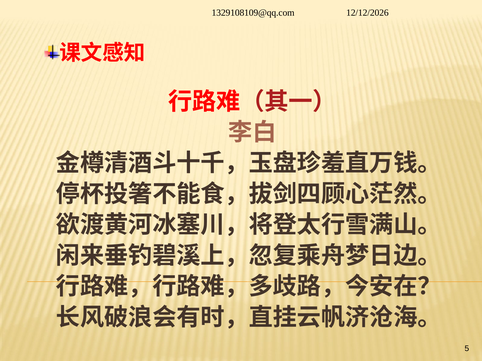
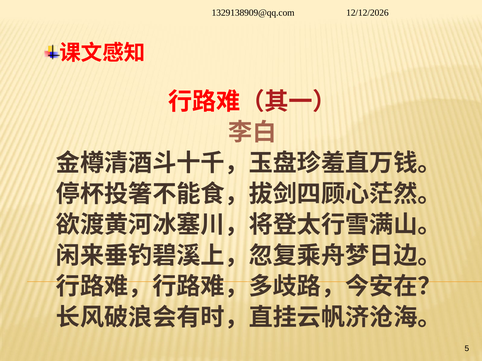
1329108109@qq.com: 1329108109@qq.com -> 1329138909@qq.com
